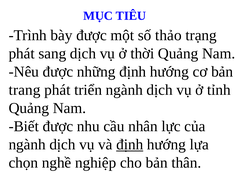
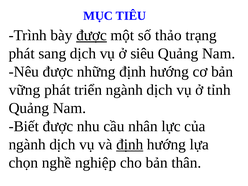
được at (91, 35) underline: none -> present
thời: thời -> siêu
trang: trang -> vững
